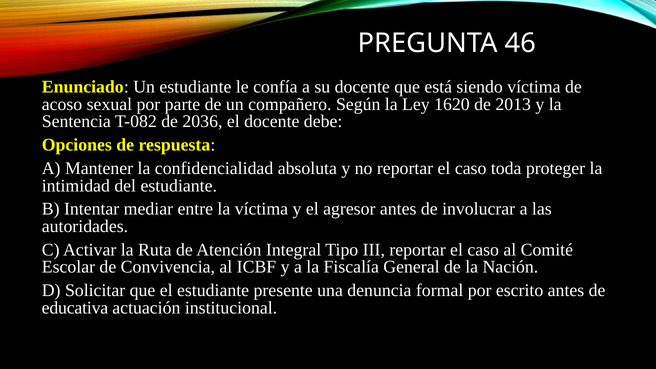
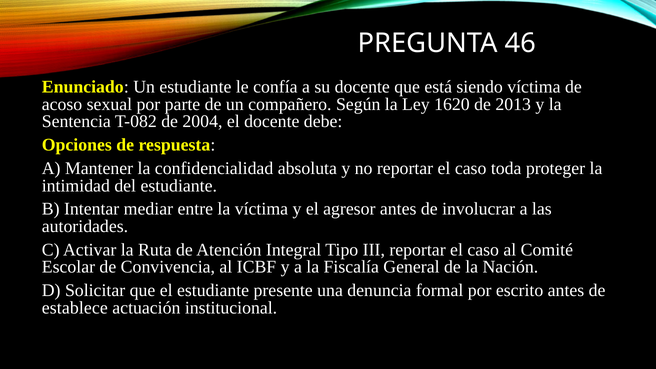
2036: 2036 -> 2004
educativa: educativa -> establece
